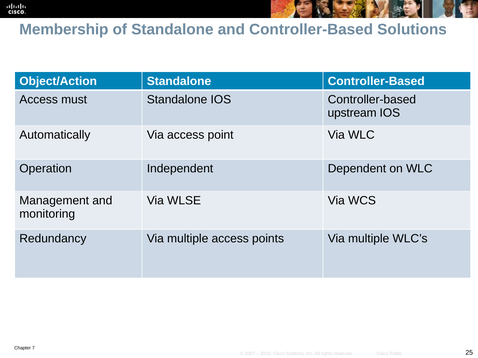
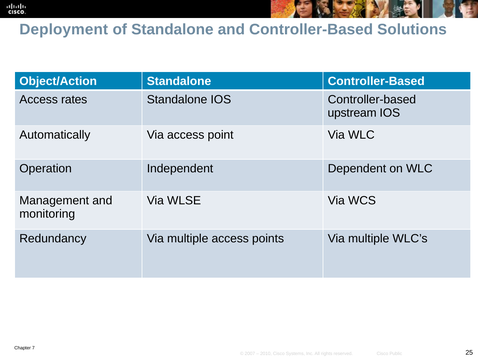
Membership: Membership -> Deployment
must: must -> rates
